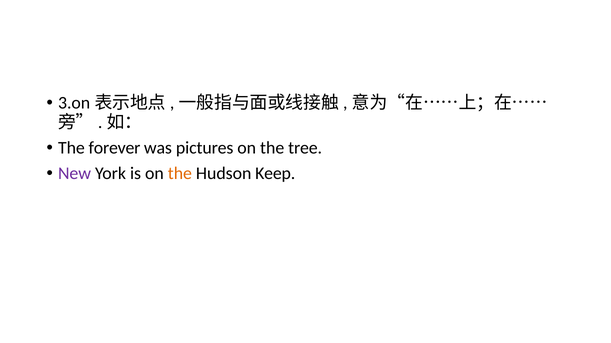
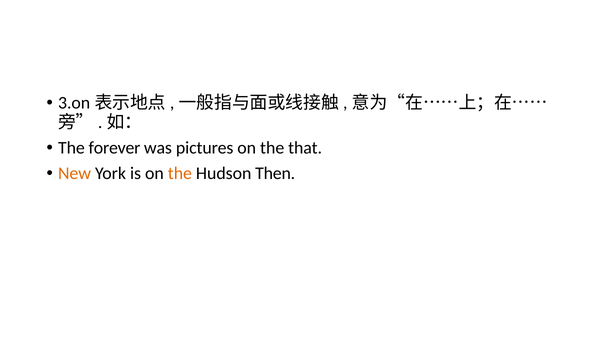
tree: tree -> that
New colour: purple -> orange
Keep: Keep -> Then
